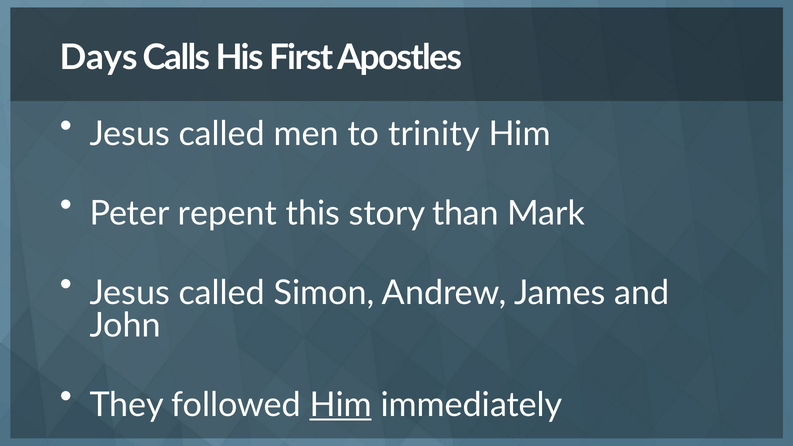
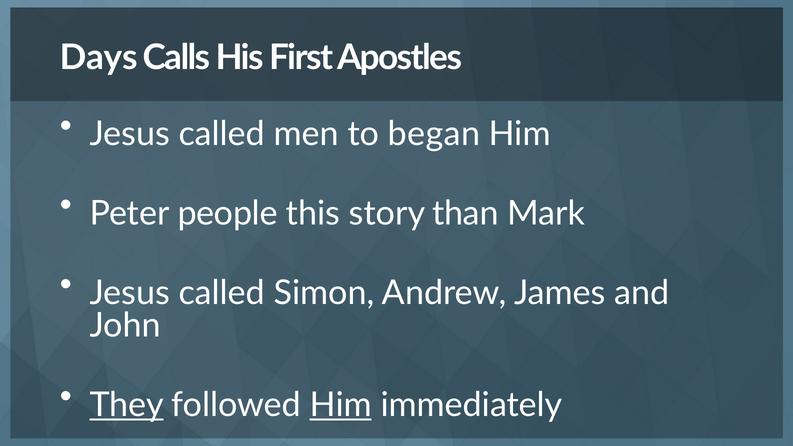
trinity: trinity -> began
repent: repent -> people
They underline: none -> present
